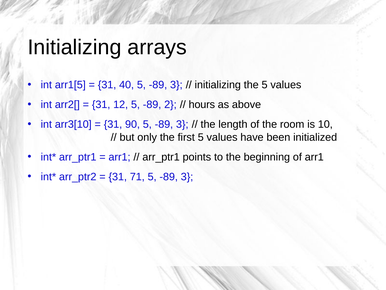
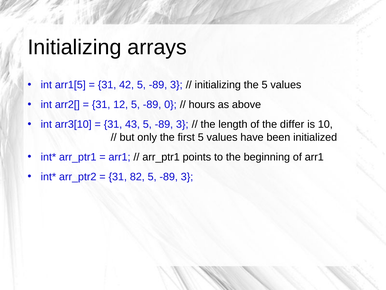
40: 40 -> 42
2: 2 -> 0
90: 90 -> 43
room: room -> differ
71: 71 -> 82
